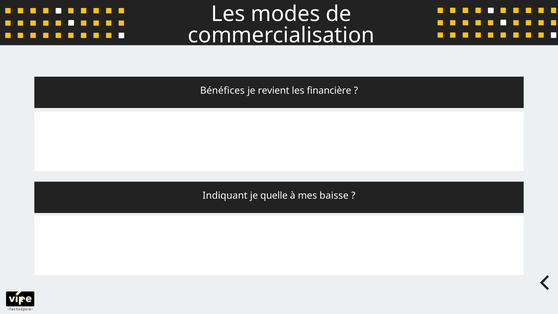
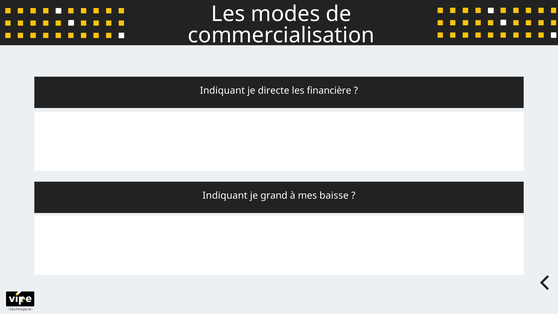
Bénéfices at (222, 91): Bénéfices -> Indiquant
revient: revient -> directe
quelle: quelle -> grand
